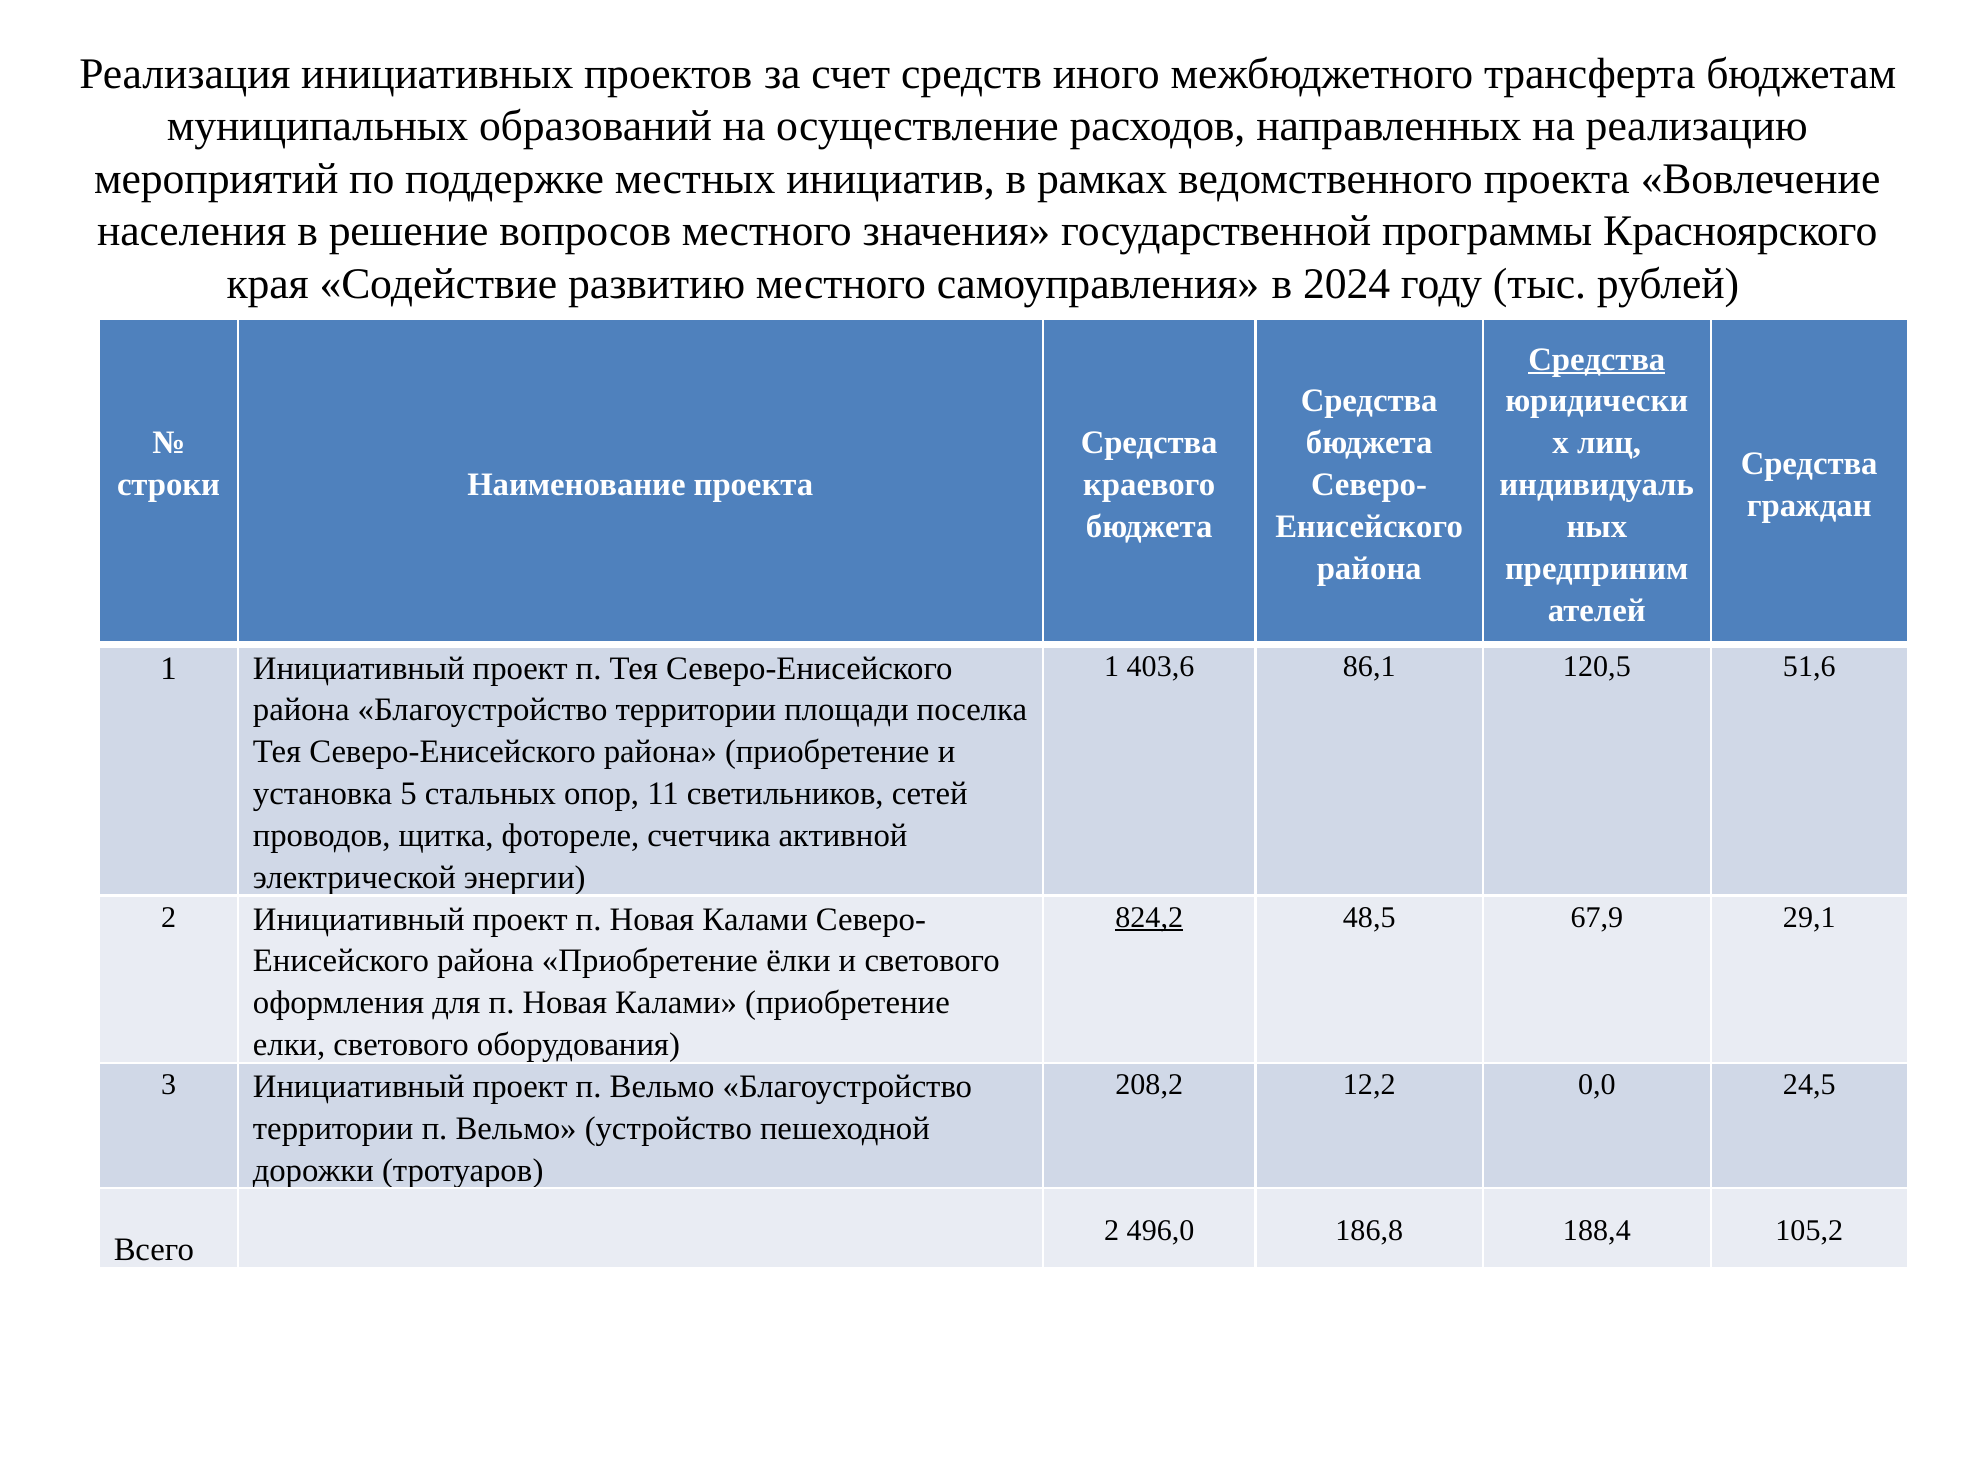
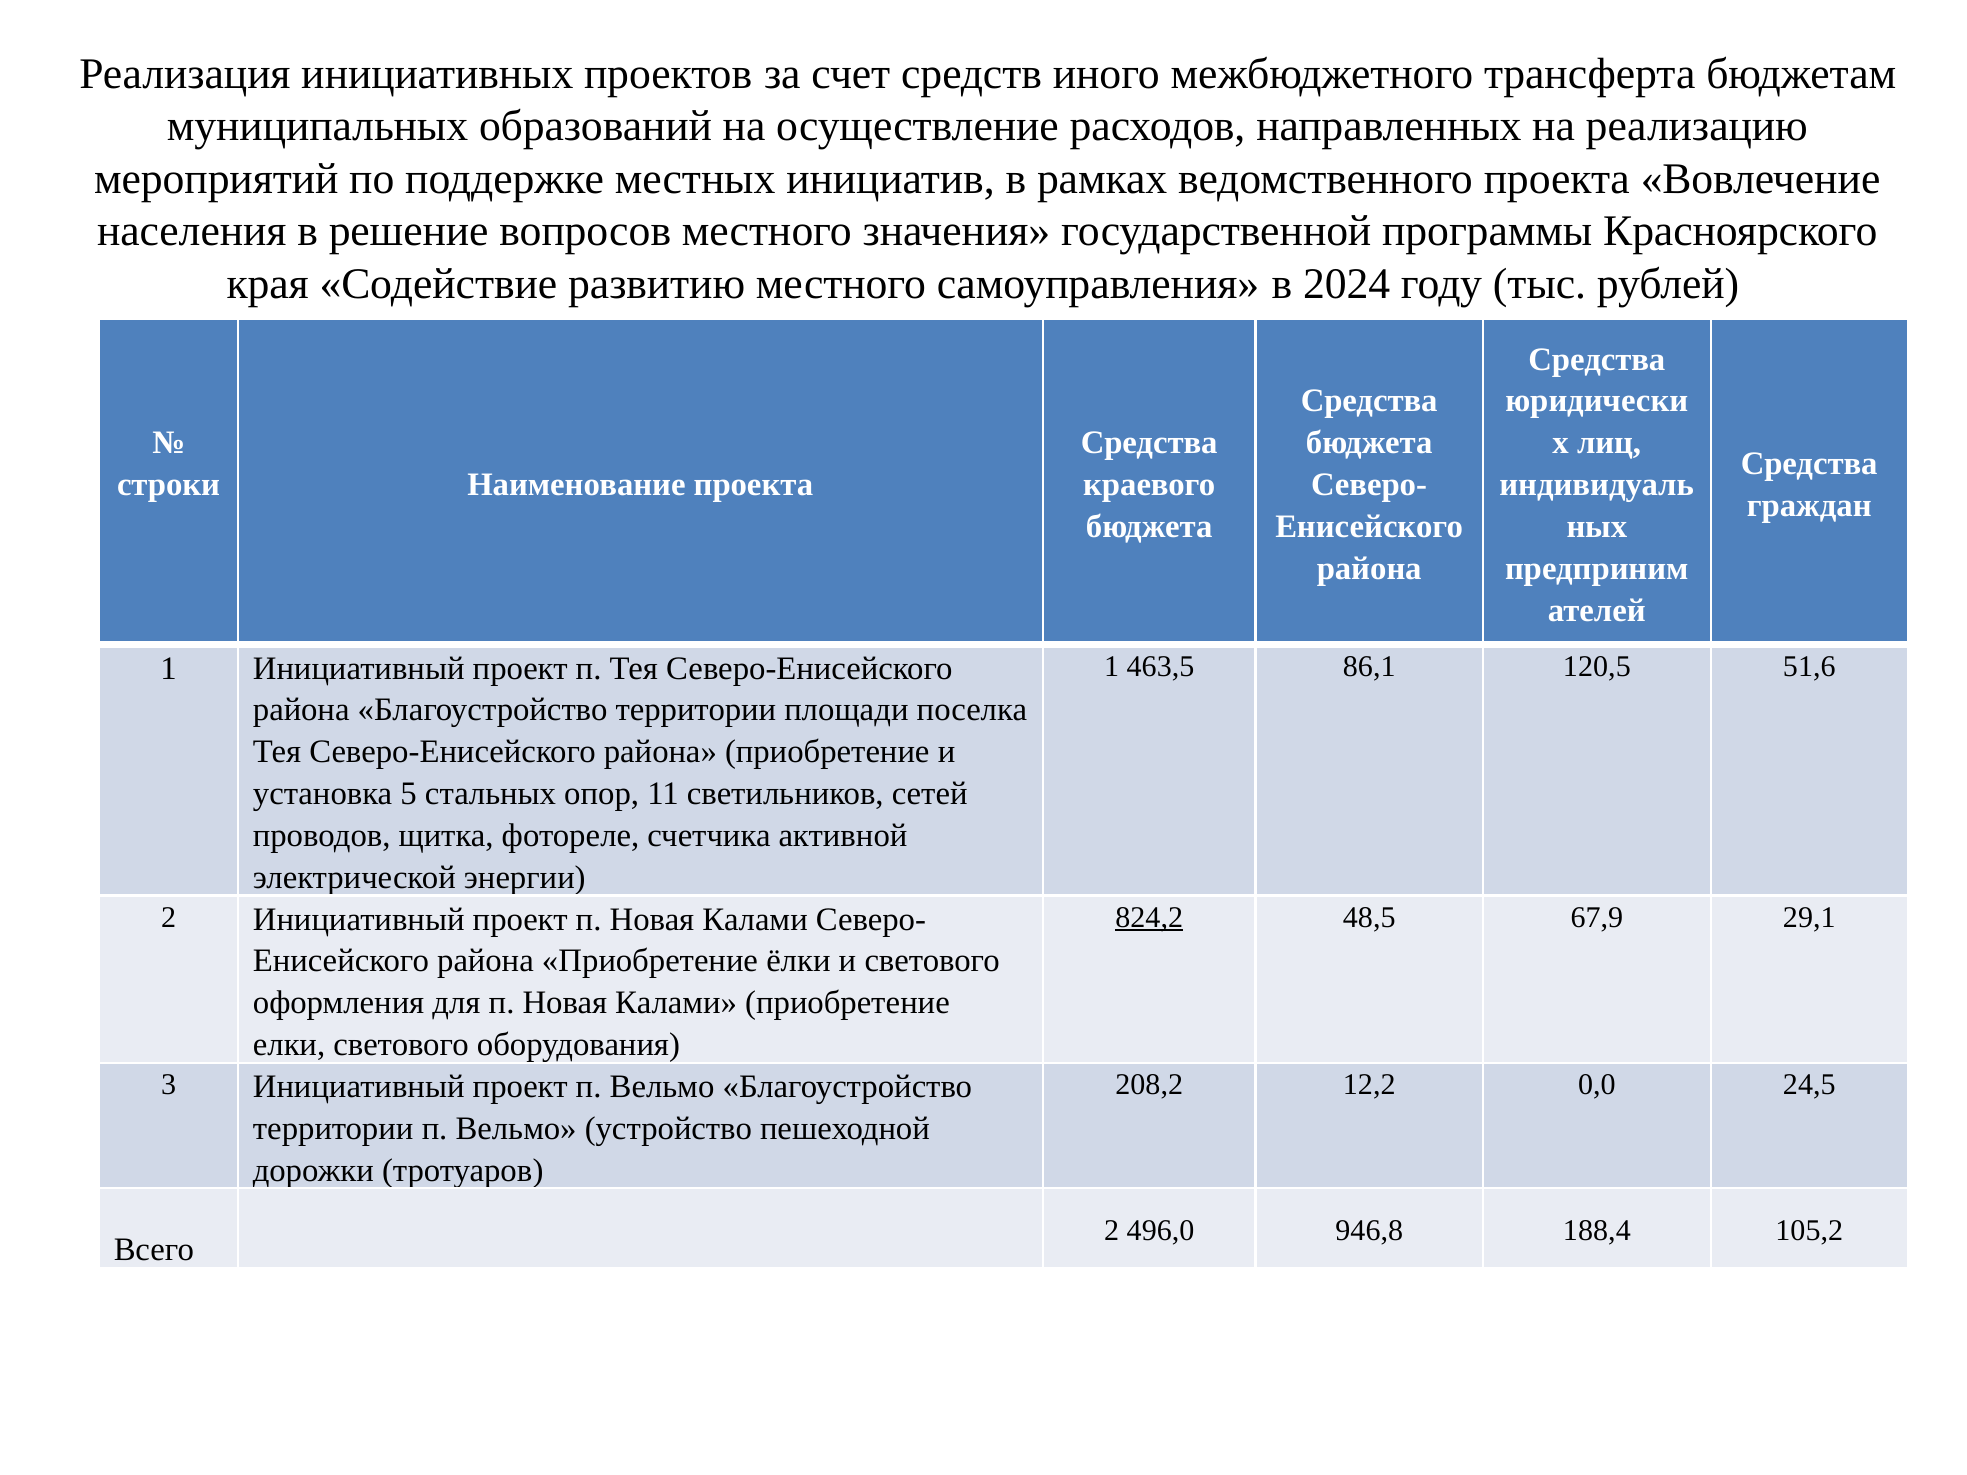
Средства at (1597, 359) underline: present -> none
403,6: 403,6 -> 463,5
186,8: 186,8 -> 946,8
